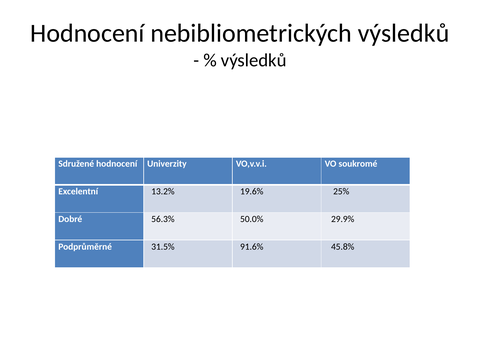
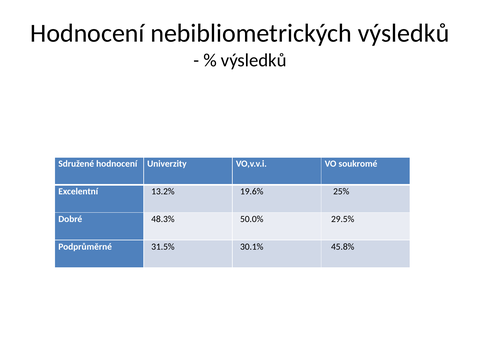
56.3%: 56.3% -> 48.3%
29.9%: 29.9% -> 29.5%
91.6%: 91.6% -> 30.1%
